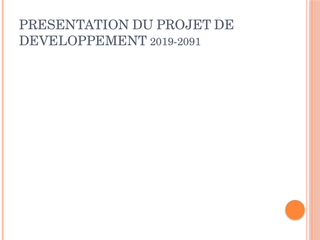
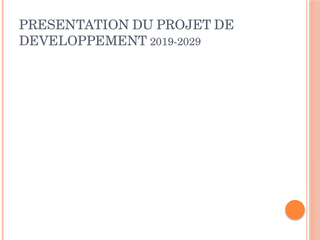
2019-2091: 2019-2091 -> 2019-2029
